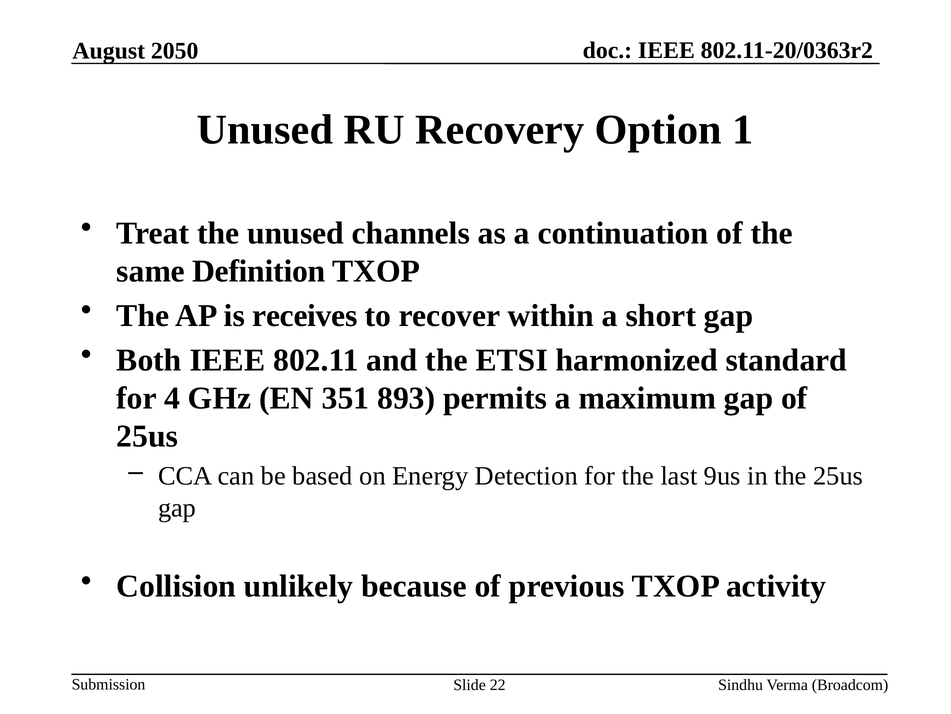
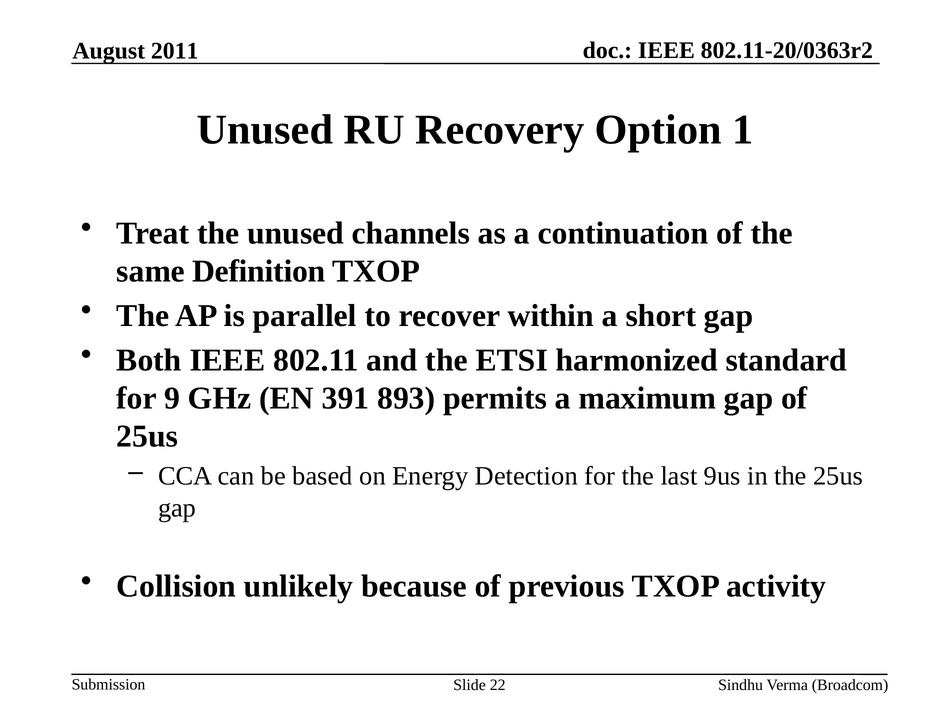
2050: 2050 -> 2011
receives: receives -> parallel
4: 4 -> 9
351: 351 -> 391
